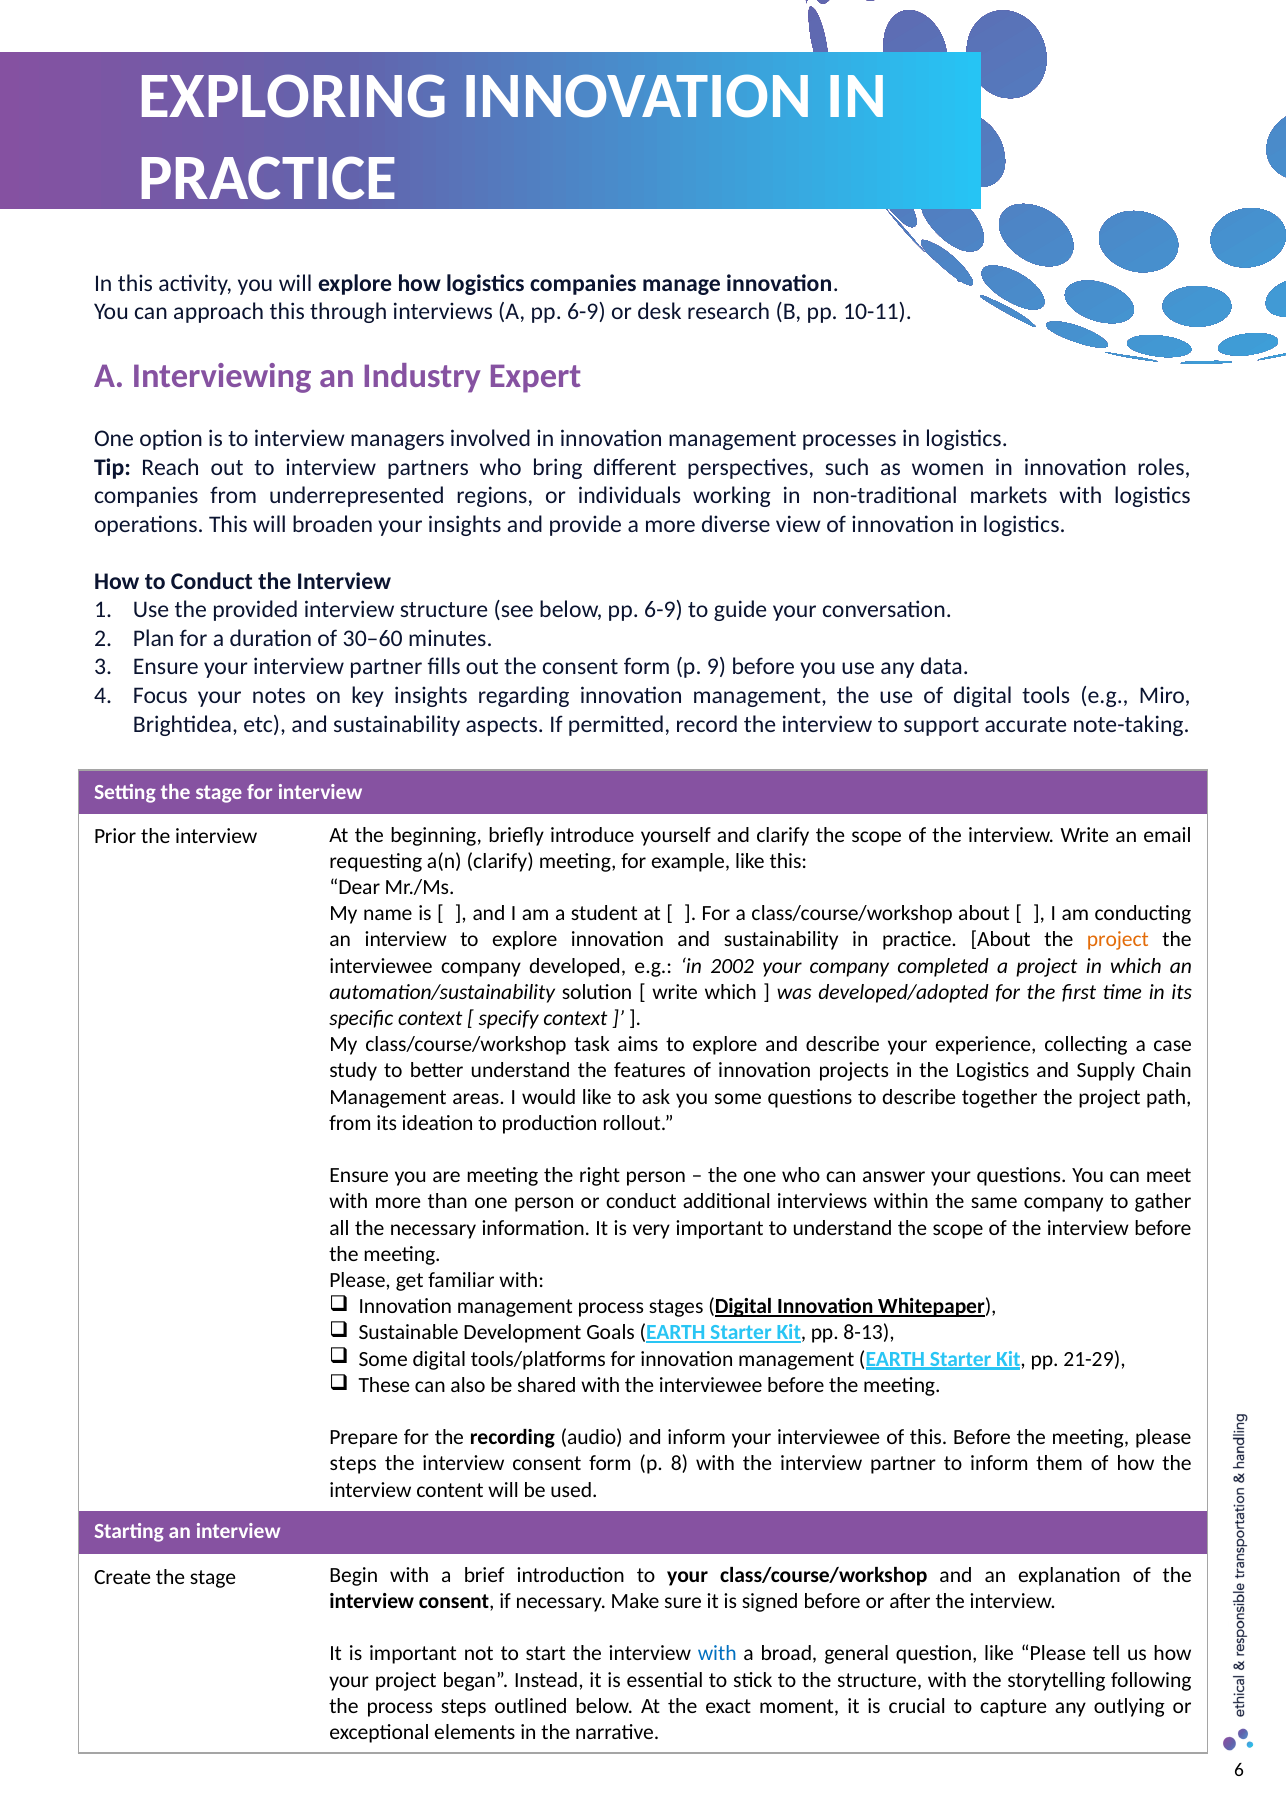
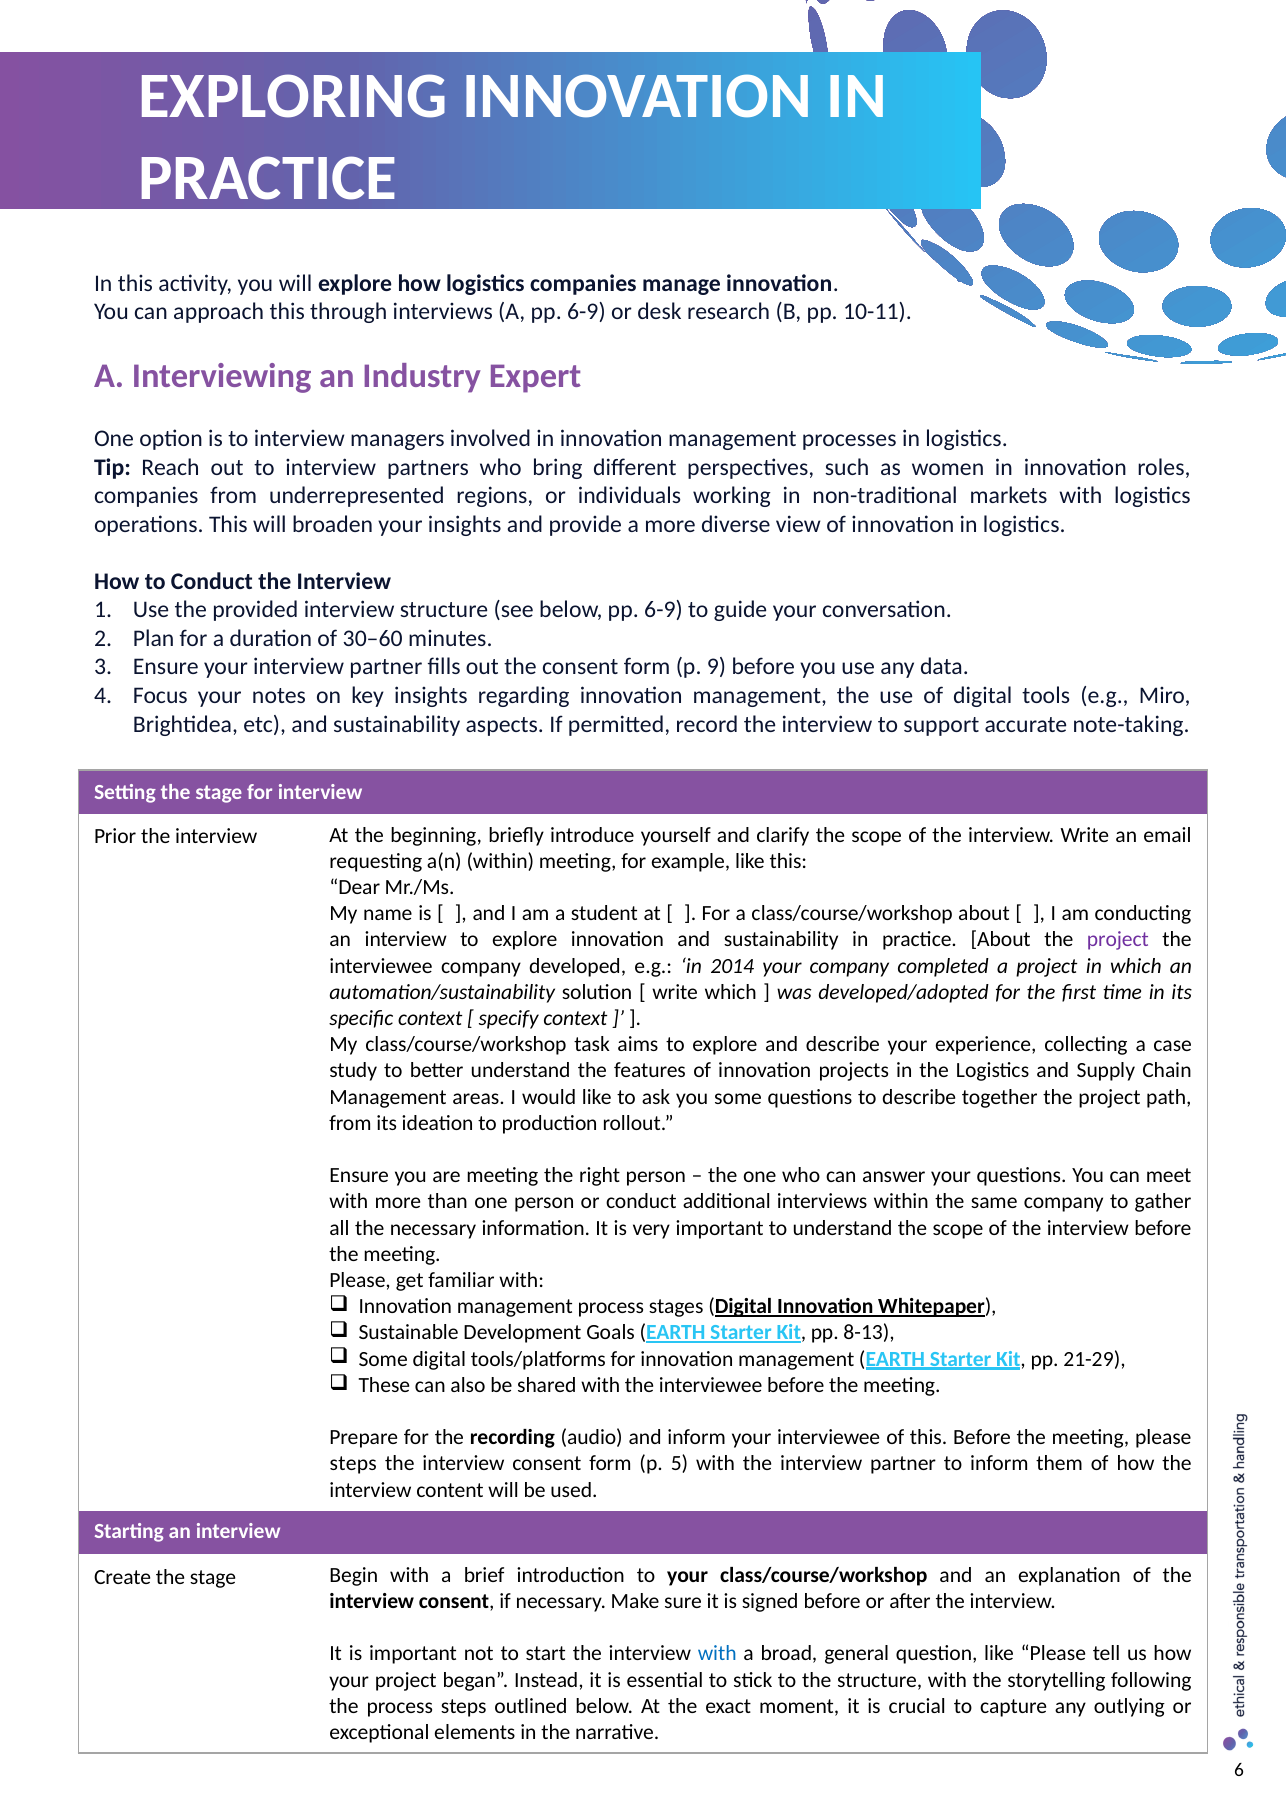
a(n clarify: clarify -> within
project at (1118, 940) colour: orange -> purple
2002: 2002 -> 2014
8: 8 -> 5
